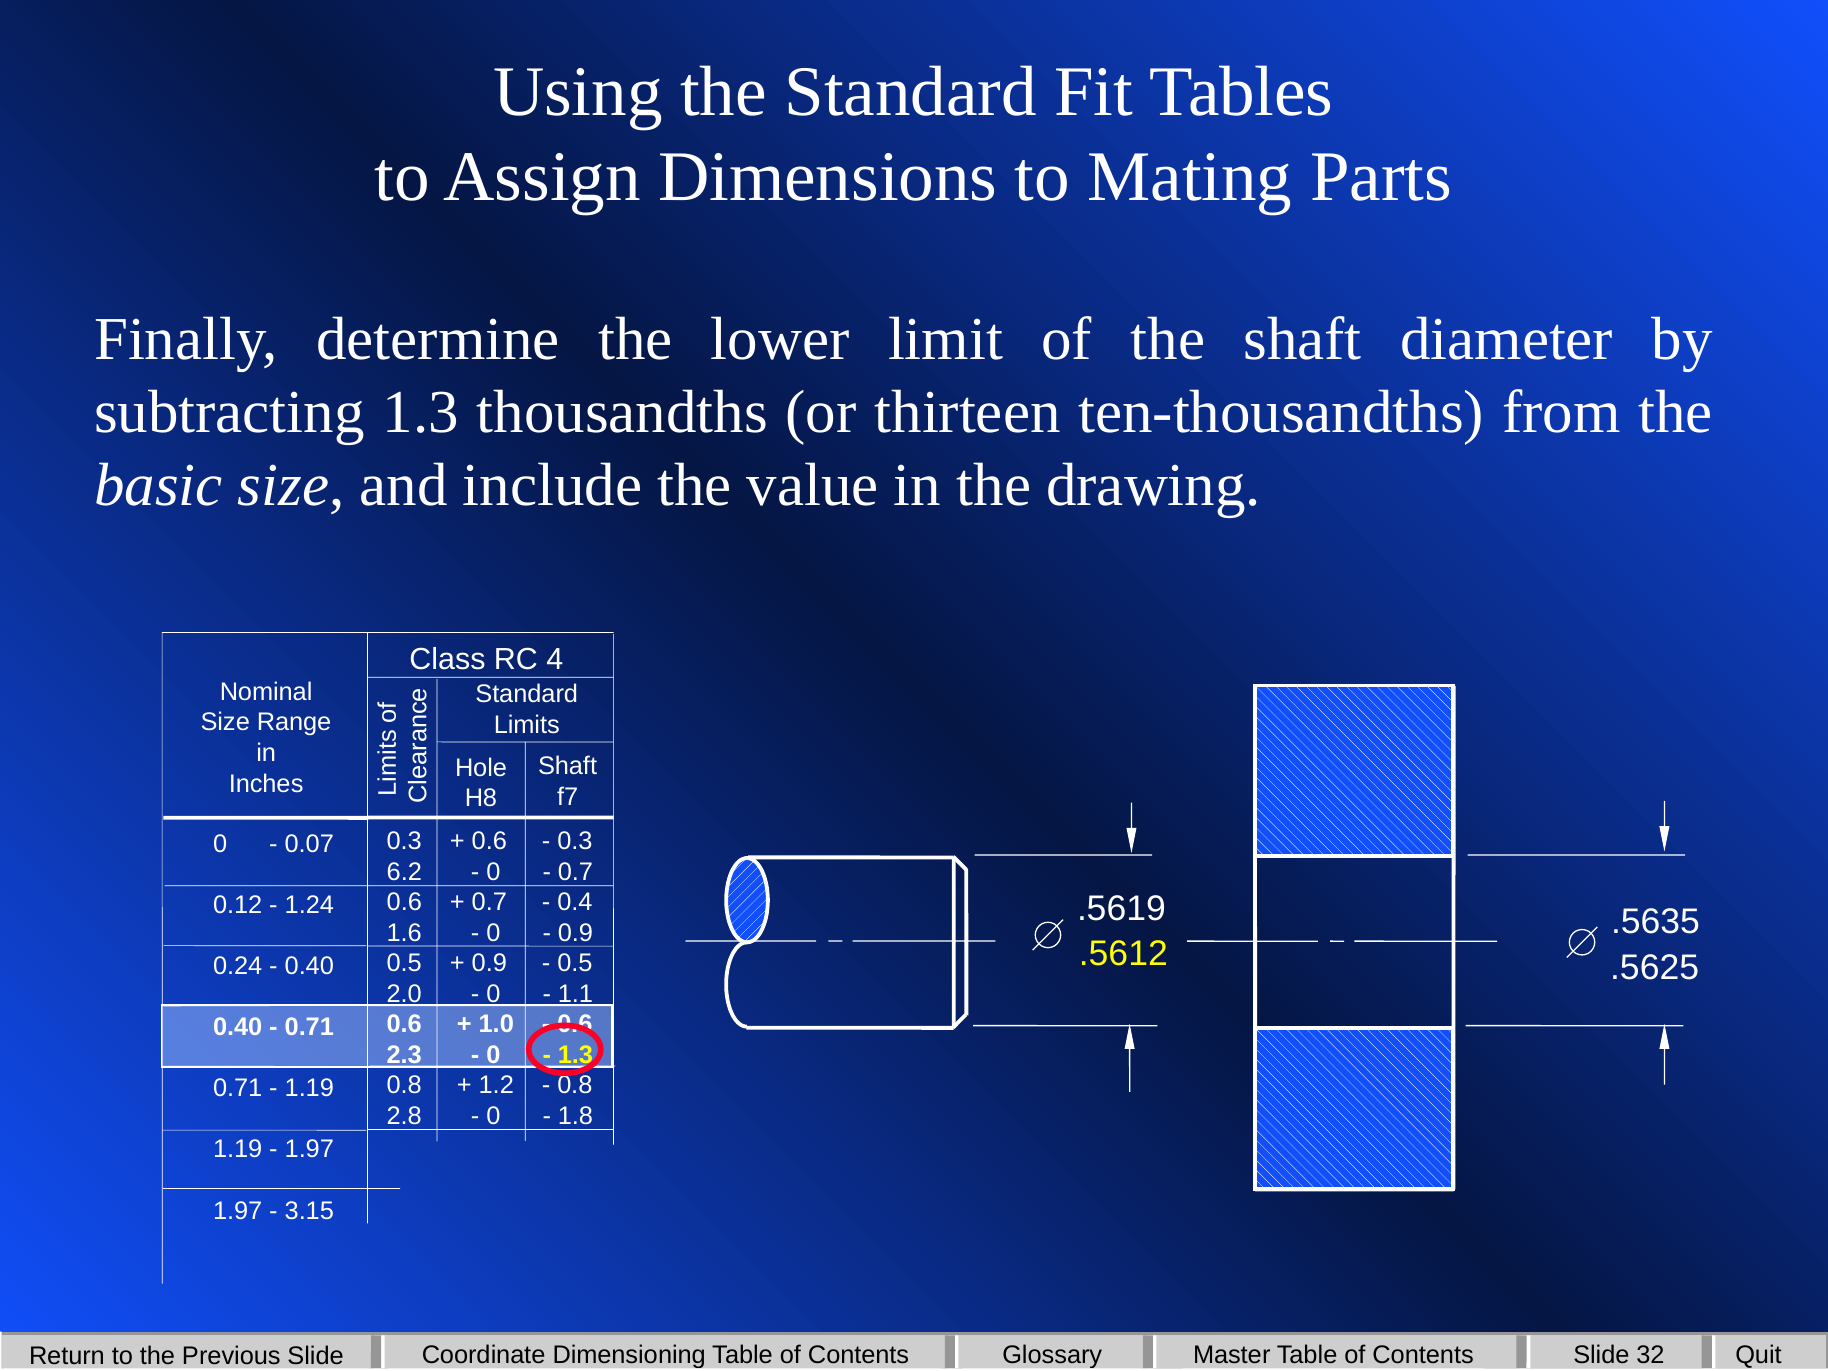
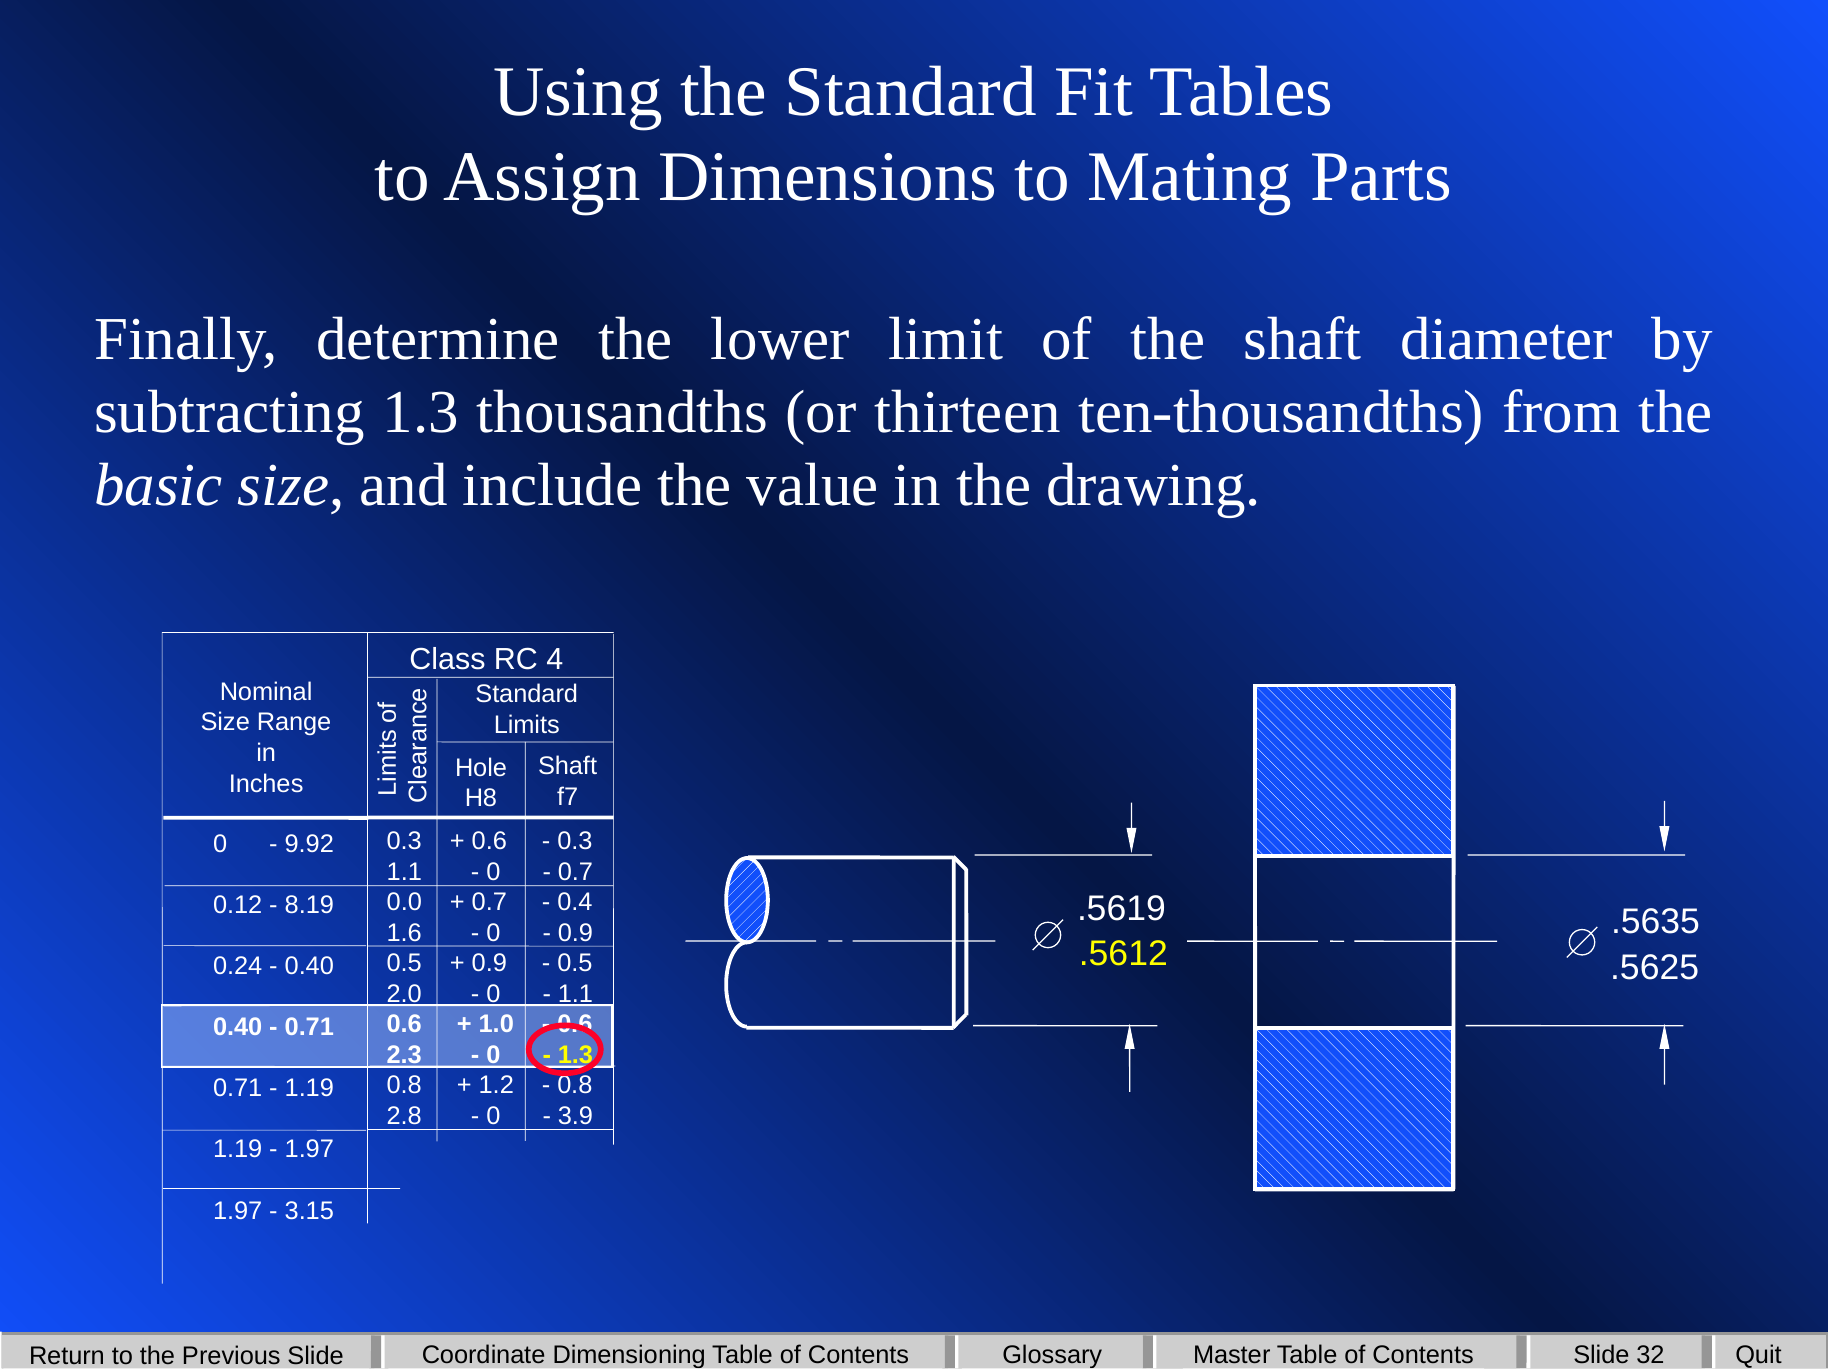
0.07: 0.07 -> 9.92
6.2 at (404, 872): 6.2 -> 1.1
0.6 at (404, 902): 0.6 -> 0.0
1.24: 1.24 -> 8.19
1.8: 1.8 -> 3.9
